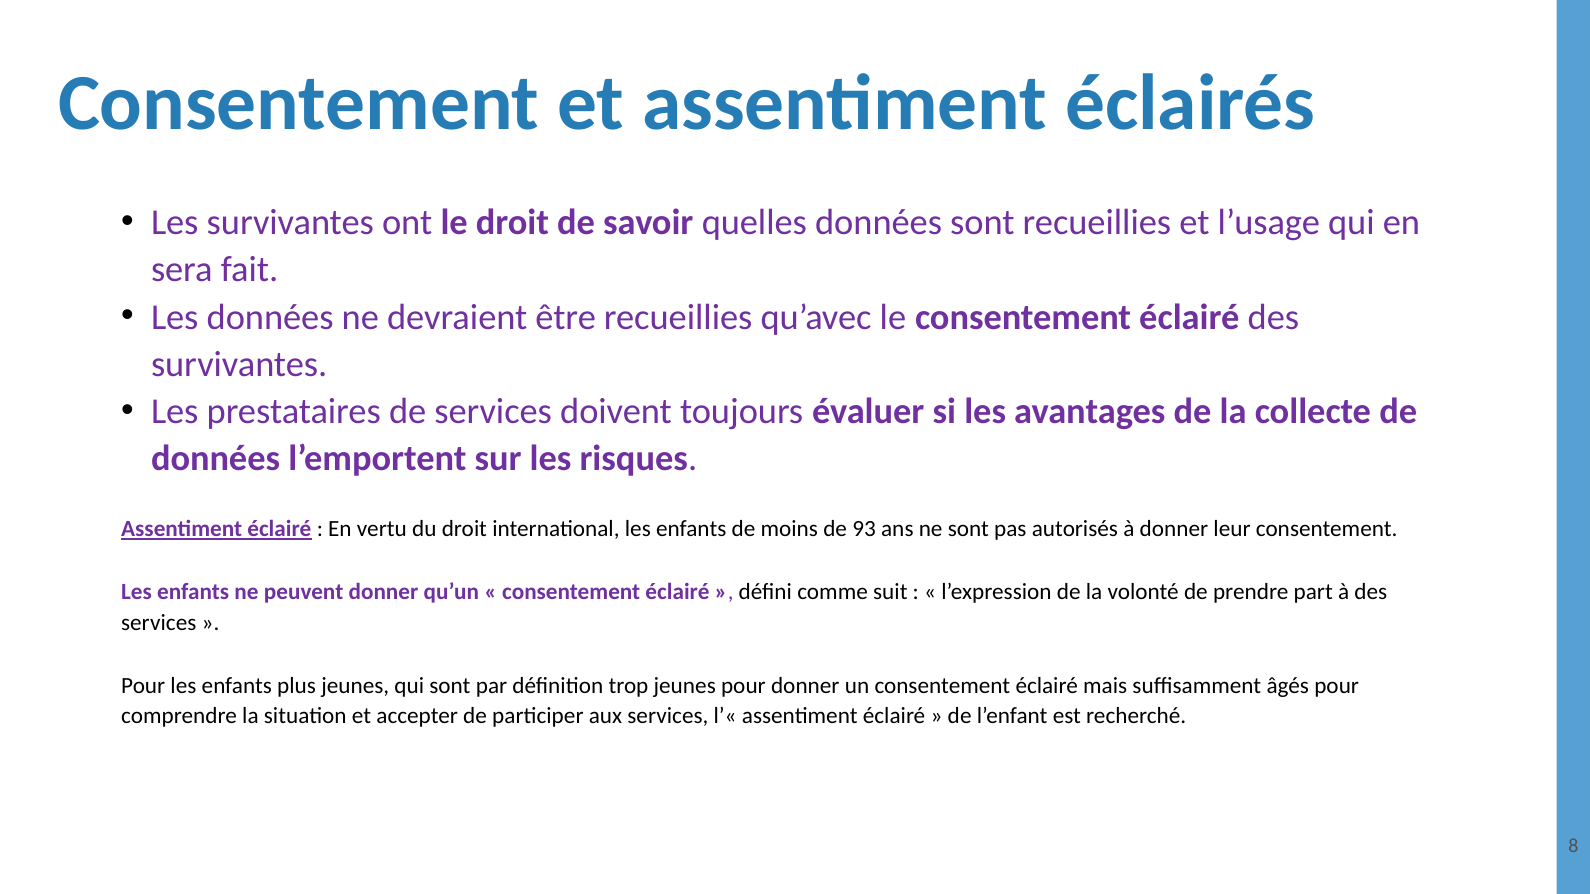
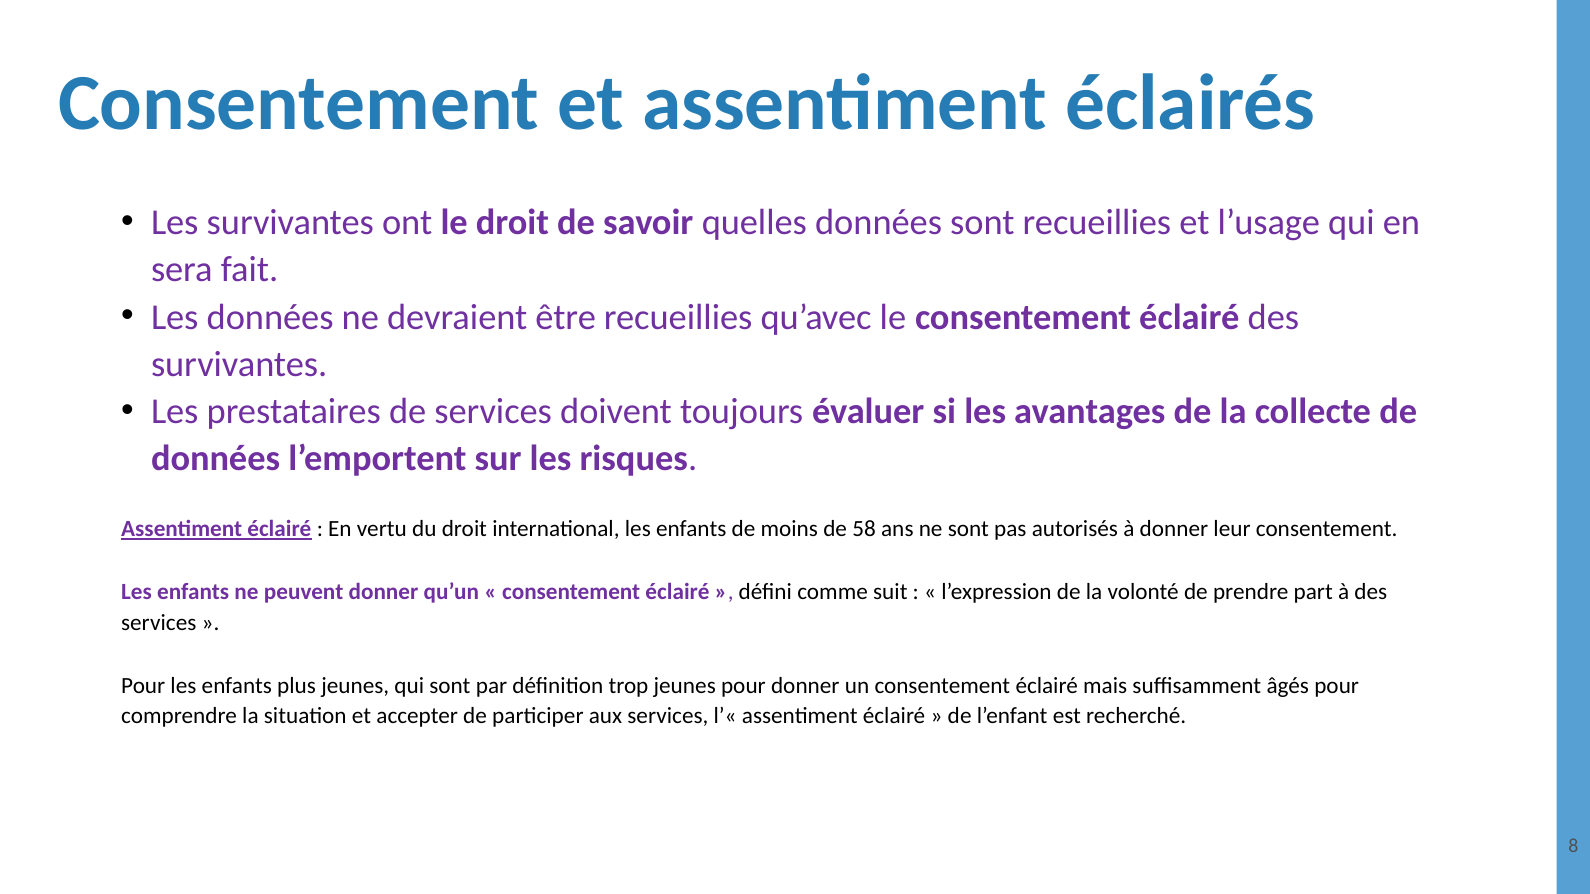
93: 93 -> 58
